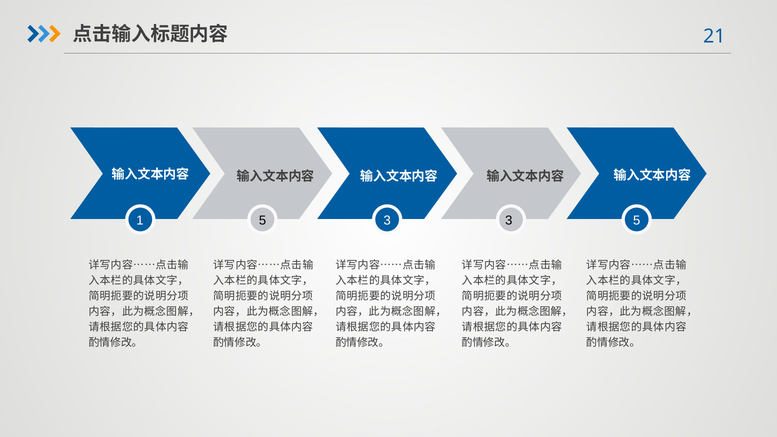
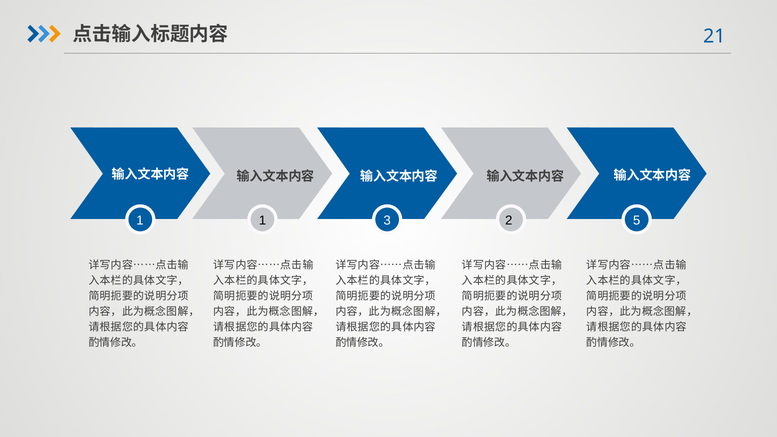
1 5: 5 -> 1
3 3: 3 -> 2
